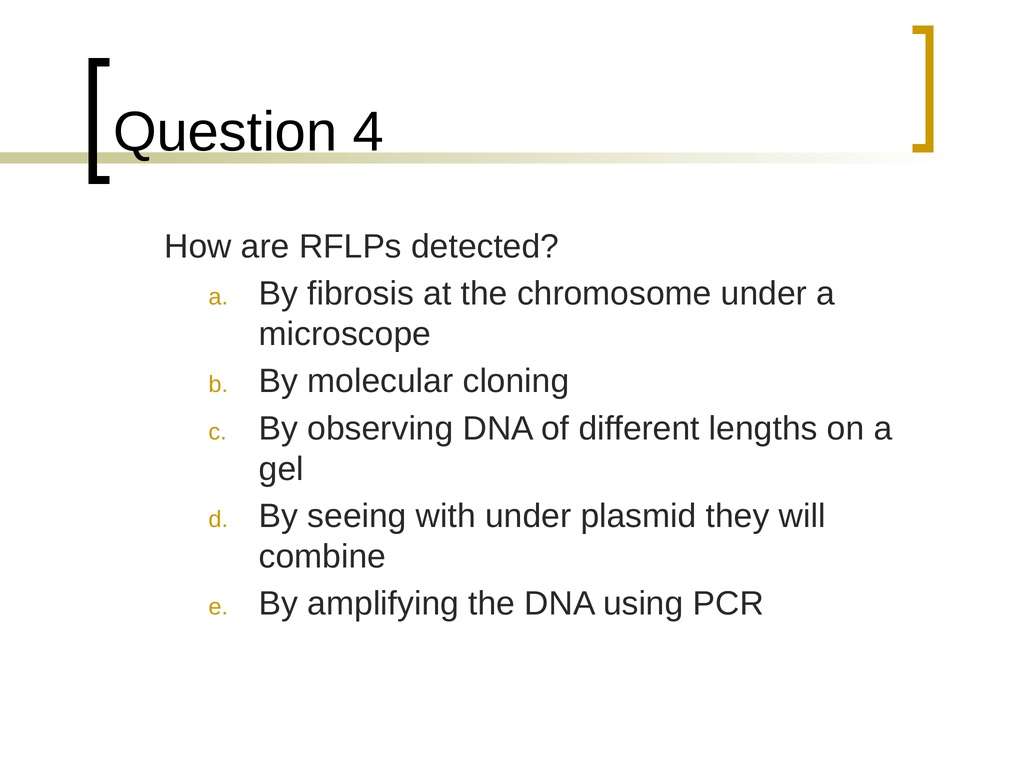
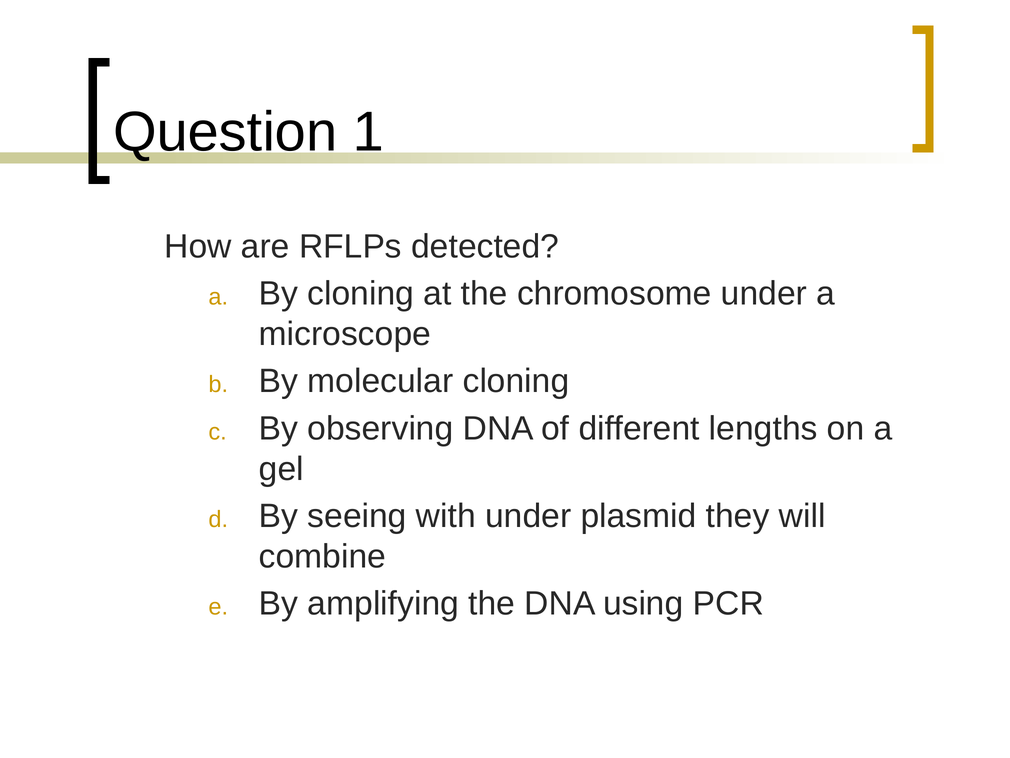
4: 4 -> 1
By fibrosis: fibrosis -> cloning
